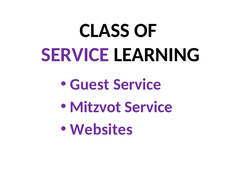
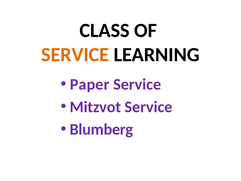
SERVICE at (75, 55) colour: purple -> orange
Guest: Guest -> Paper
Websites: Websites -> Blumberg
